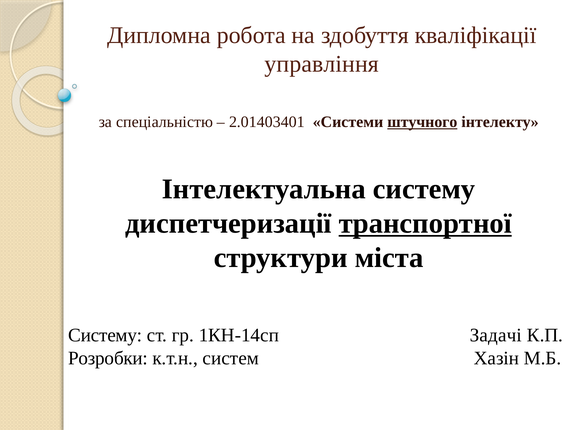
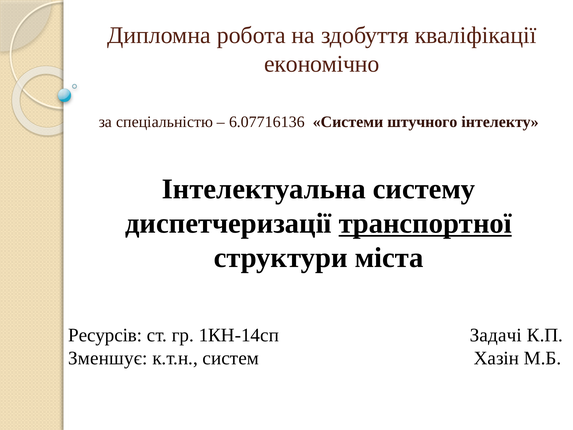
управління: управління -> економічно
2.01403401: 2.01403401 -> 6.07716136
штучного underline: present -> none
Систему at (105, 335): Систему -> Ресурсів
Розробки: Розробки -> Зменшує
